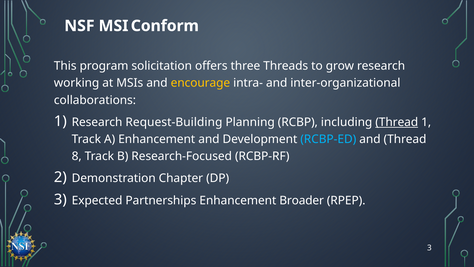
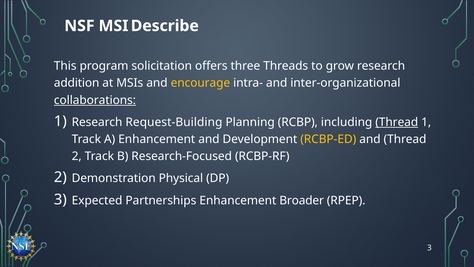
Conform: Conform -> Describe
working: working -> addition
collaborations underline: none -> present
RCBP-ED colour: light blue -> yellow
8 at (77, 156): 8 -> 2
Chapter: Chapter -> Physical
